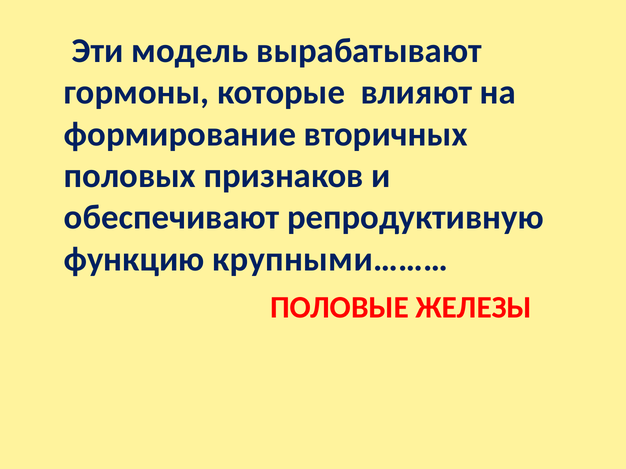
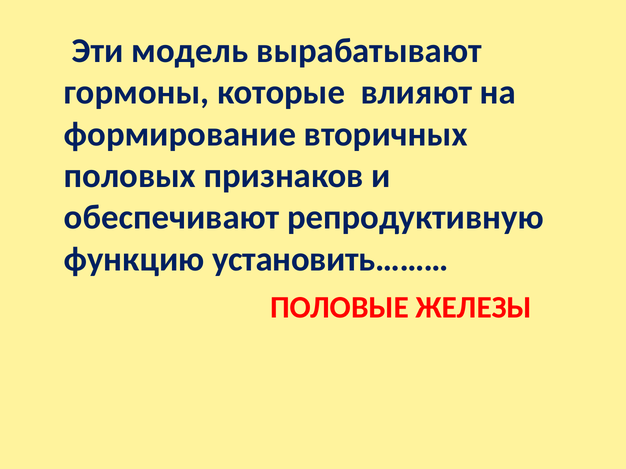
крупными………: крупными……… -> установить………
